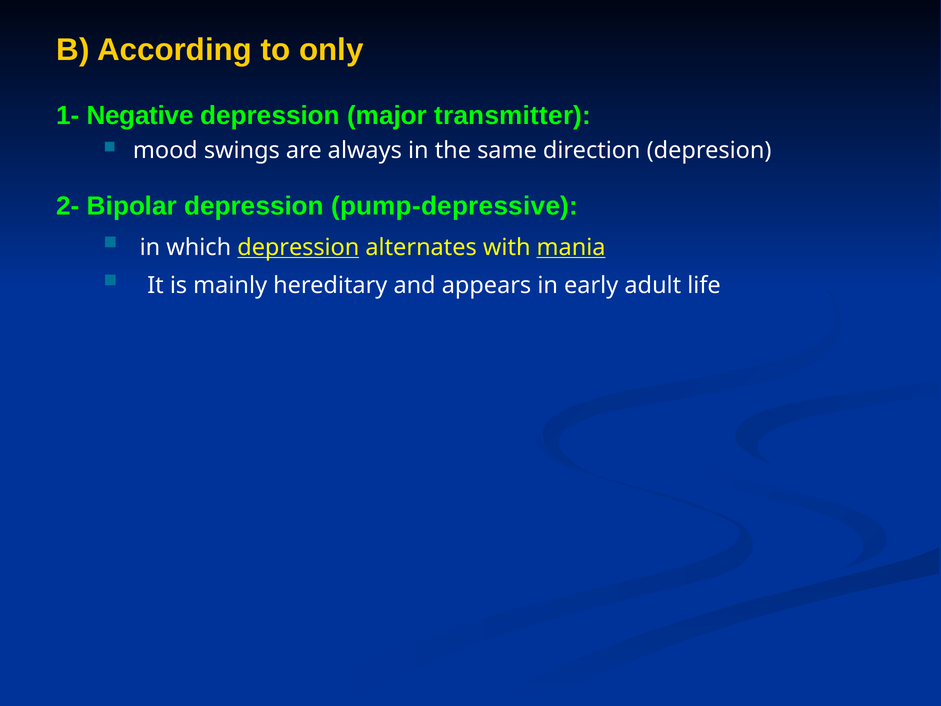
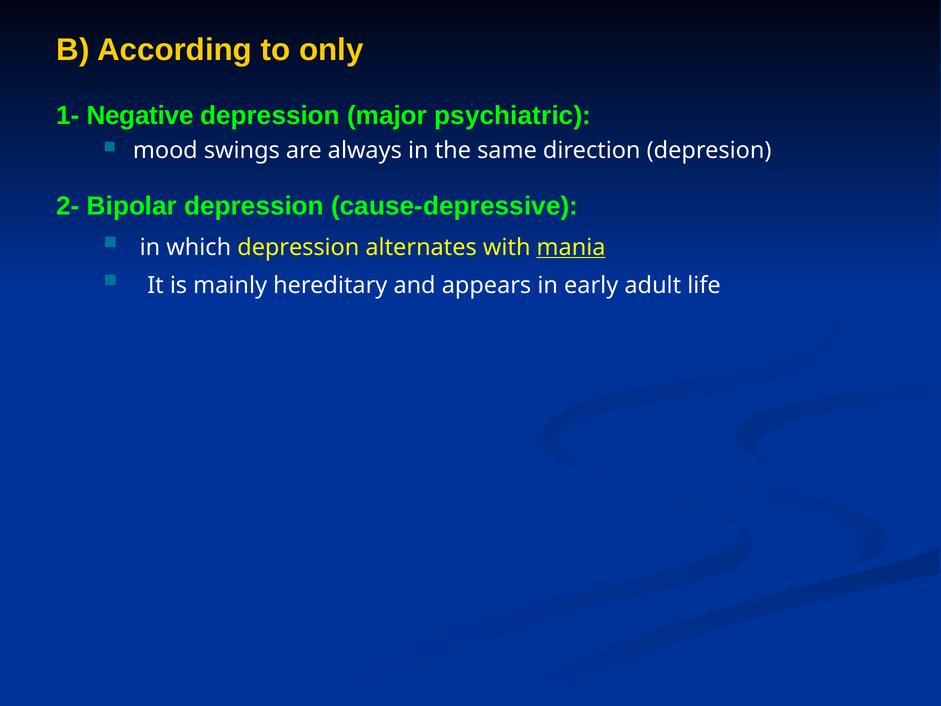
transmitter: transmitter -> psychiatric
pump-depressive: pump-depressive -> cause-depressive
depression at (298, 247) underline: present -> none
